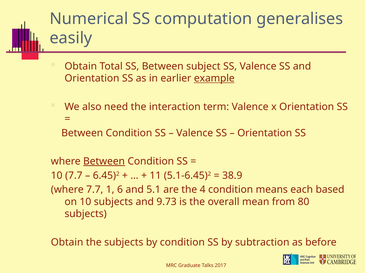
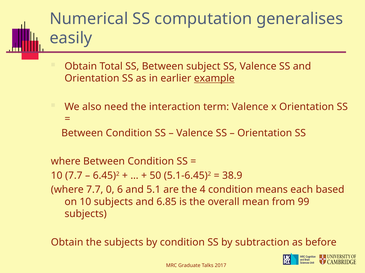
Between at (104, 162) underline: present -> none
11: 11 -> 50
1: 1 -> 0
9.73: 9.73 -> 6.85
80: 80 -> 99
